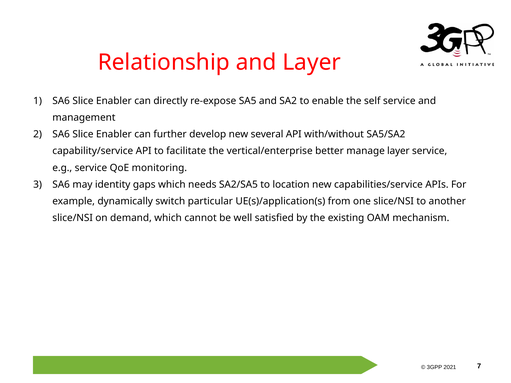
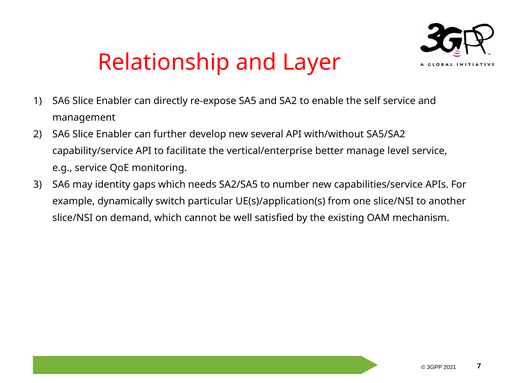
manage layer: layer -> level
location: location -> number
